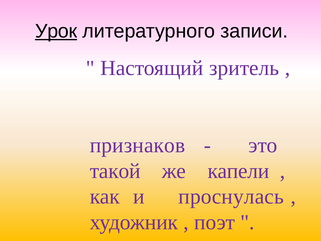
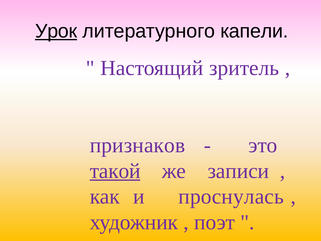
записи: записи -> капели
такой underline: none -> present
капели: капели -> записи
